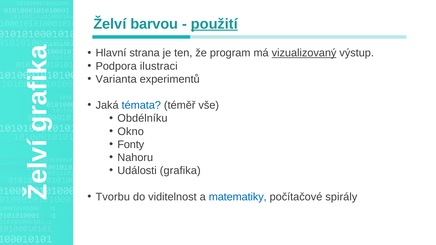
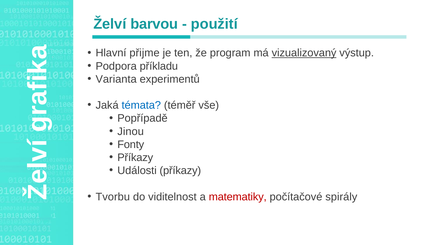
použití underline: present -> none
strana: strana -> přijme
ilustraci: ilustraci -> příkladu
Obdélníku: Obdélníku -> Popřípadě
Okno: Okno -> Jinou
Nahoru at (135, 158): Nahoru -> Příkazy
Události grafika: grafika -> příkazy
matematiky colour: blue -> red
